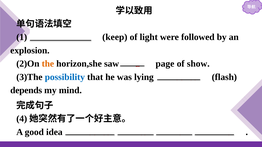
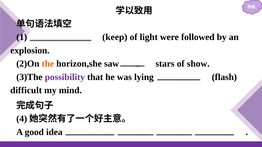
page: page -> stars
possibility colour: blue -> purple
depends: depends -> difficult
